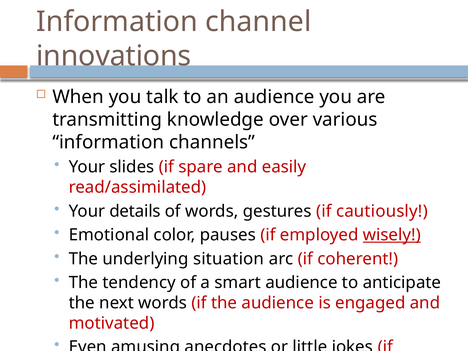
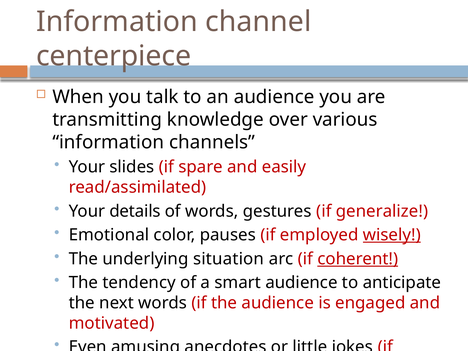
innovations: innovations -> centerpiece
cautiously: cautiously -> generalize
coherent underline: none -> present
